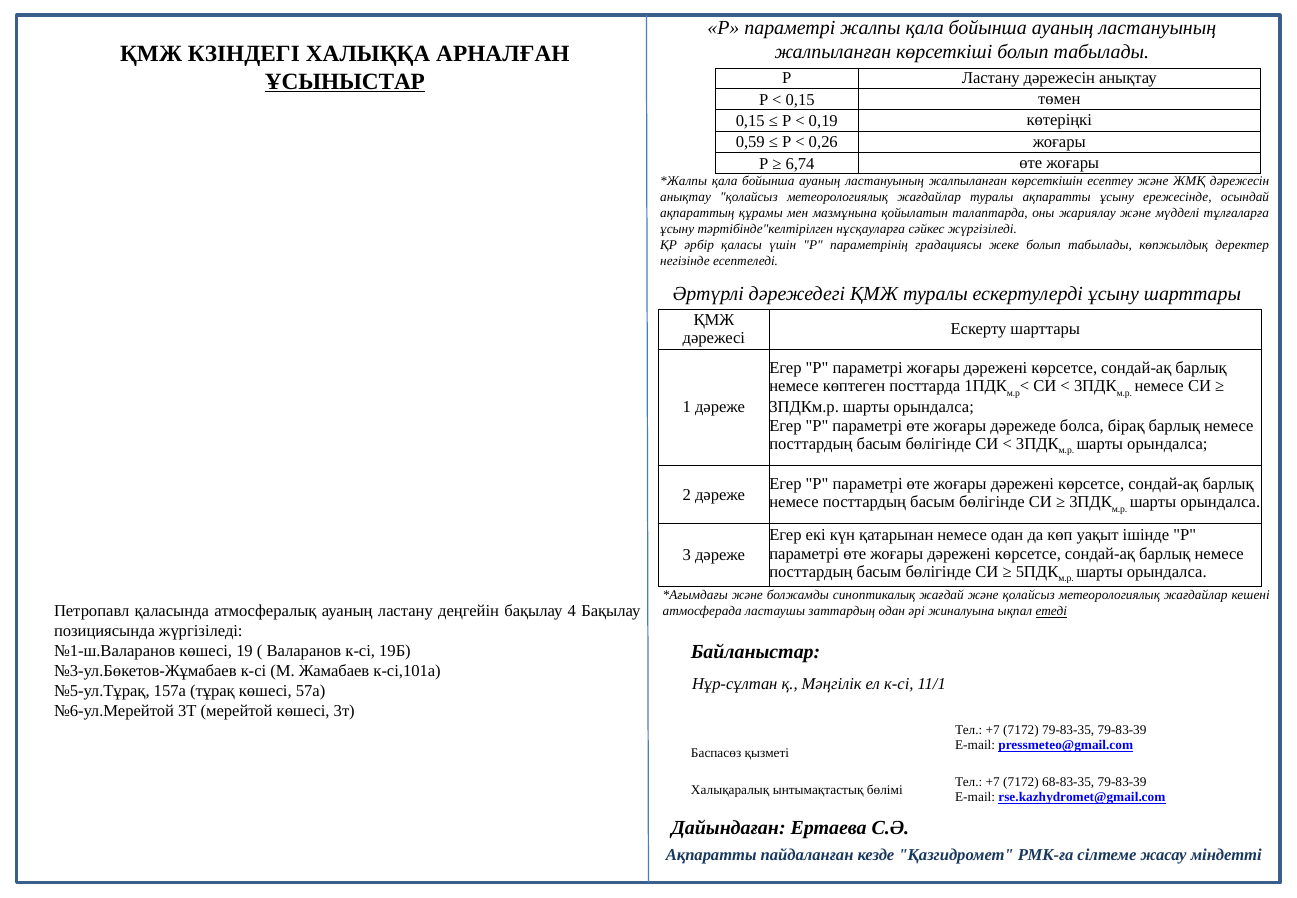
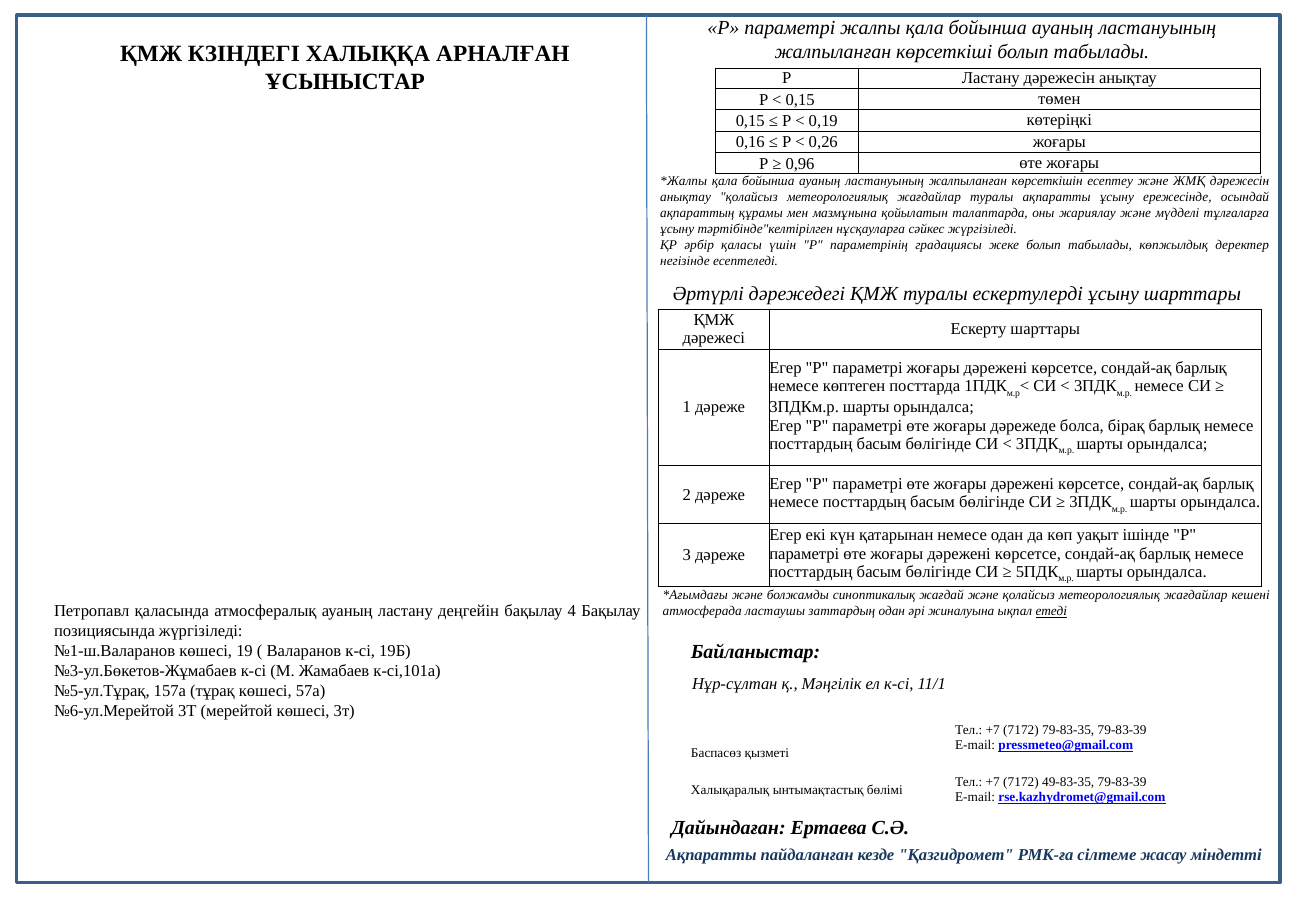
ҰСЫНЫСТАР underline: present -> none
0,59: 0,59 -> 0,16
6,74: 6,74 -> 0,96
68-83-35: 68-83-35 -> 49-83-35
